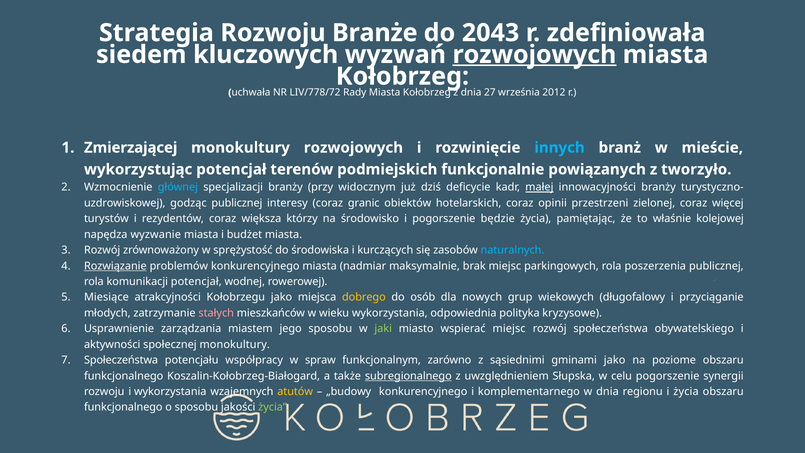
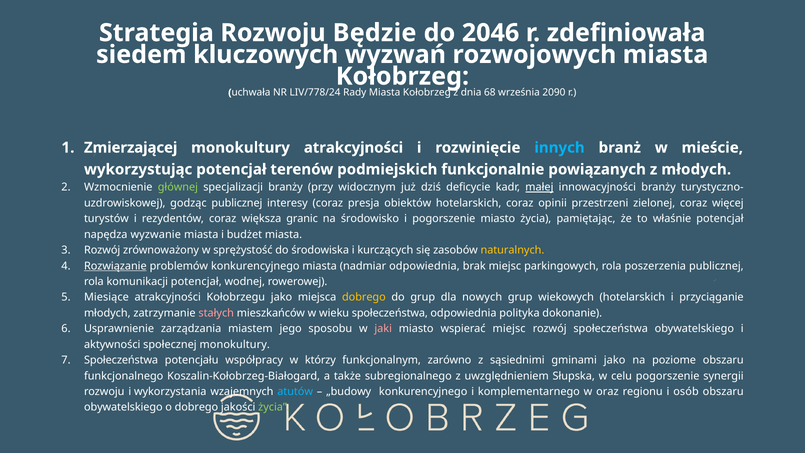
Branże: Branże -> Będzie
2043: 2043 -> 2046
rozwojowych at (534, 55) underline: present -> none
LIV/778/72: LIV/778/72 -> LIV/778/24
27: 27 -> 68
2012: 2012 -> 2090
monokultury rozwojowych: rozwojowych -> atrakcyjności
z tworzyło: tworzyło -> młodych
głównej colour: light blue -> light green
granic: granic -> presja
którzy: którzy -> granic
pogorszenie będzie: będzie -> miasto
właśnie kolejowej: kolejowej -> potencjał
naturalnych colour: light blue -> yellow
nadmiar maksymalnie: maksymalnie -> odpowiednia
do osób: osób -> grup
wiekowych długofalowy: długofalowy -> hotelarskich
wieku wykorzystania: wykorzystania -> społeczeństwa
kryzysowe: kryzysowe -> dokonanie
jaki colour: light green -> pink
spraw: spraw -> którzy
subregionalnego underline: present -> none
atutów colour: yellow -> light blue
w dnia: dnia -> oraz
i życia: życia -> osób
funkcjonalnego at (123, 407): funkcjonalnego -> obywatelskiego
o sposobu: sposobu -> dobrego
